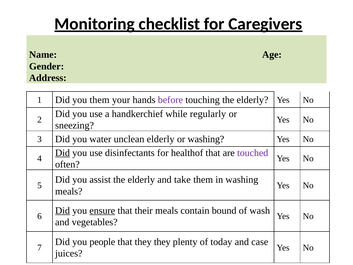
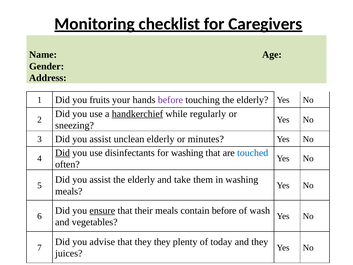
you them: them -> fruits
handkerchief underline: none -> present
3 Did you water: water -> assist
or washing: washing -> minutes
for healthof: healthof -> washing
touched colour: purple -> blue
Did at (63, 210) underline: present -> none
contain bound: bound -> before
people: people -> advise
and case: case -> they
